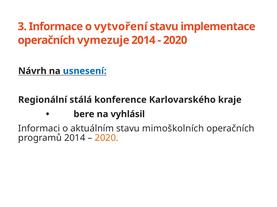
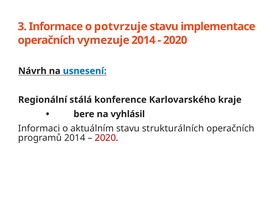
vytvoření: vytvoření -> potvrzuje
mimoškolních: mimoškolních -> strukturálních
2020 at (107, 138) colour: orange -> red
